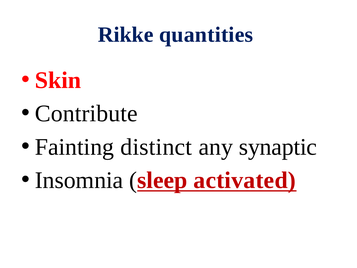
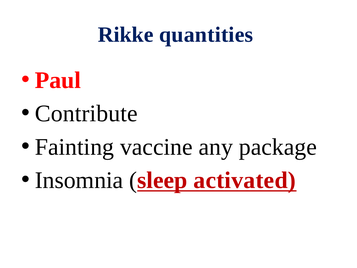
Skin: Skin -> Paul
distinct: distinct -> vaccine
synaptic: synaptic -> package
